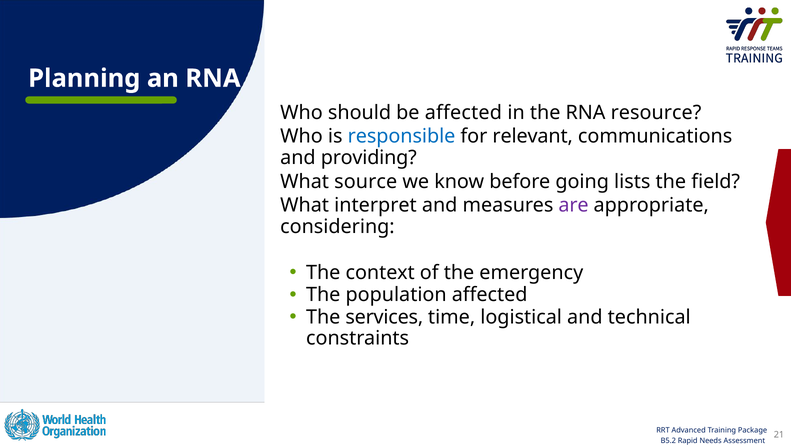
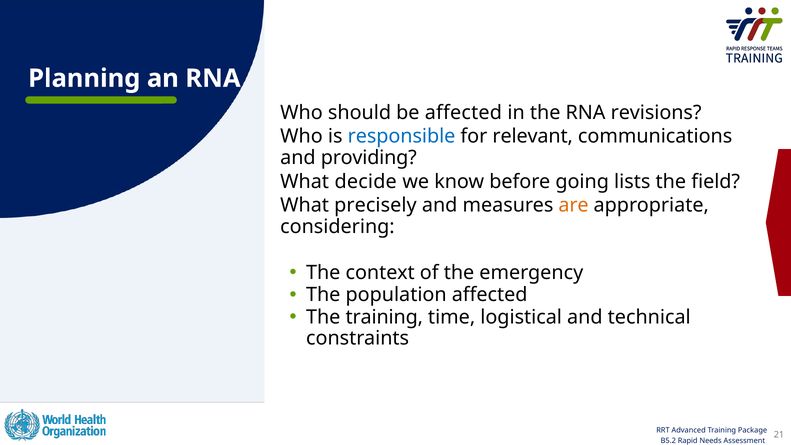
resource: resource -> revisions
source: source -> decide
interpret: interpret -> precisely
are colour: purple -> orange
The services: services -> training
